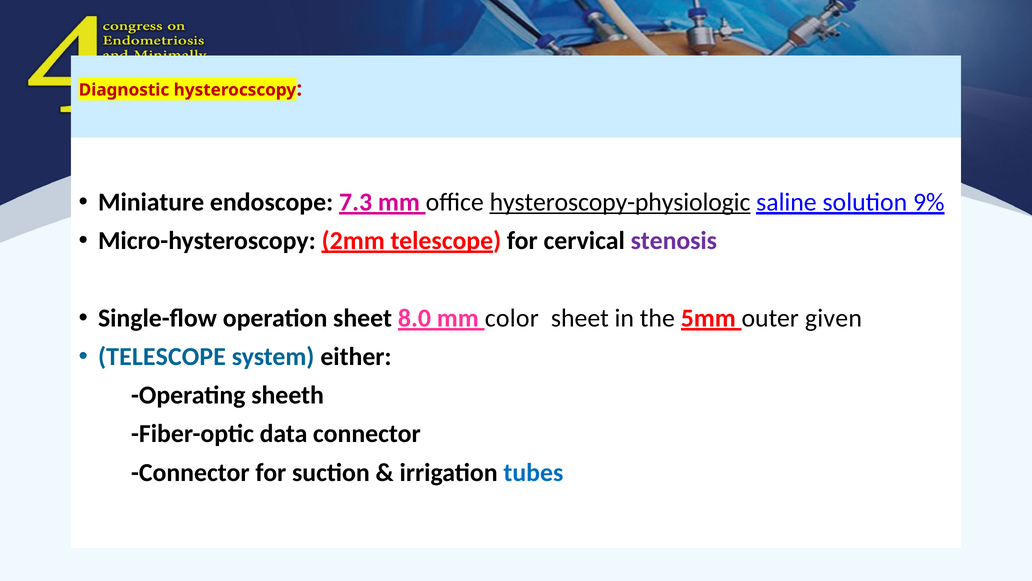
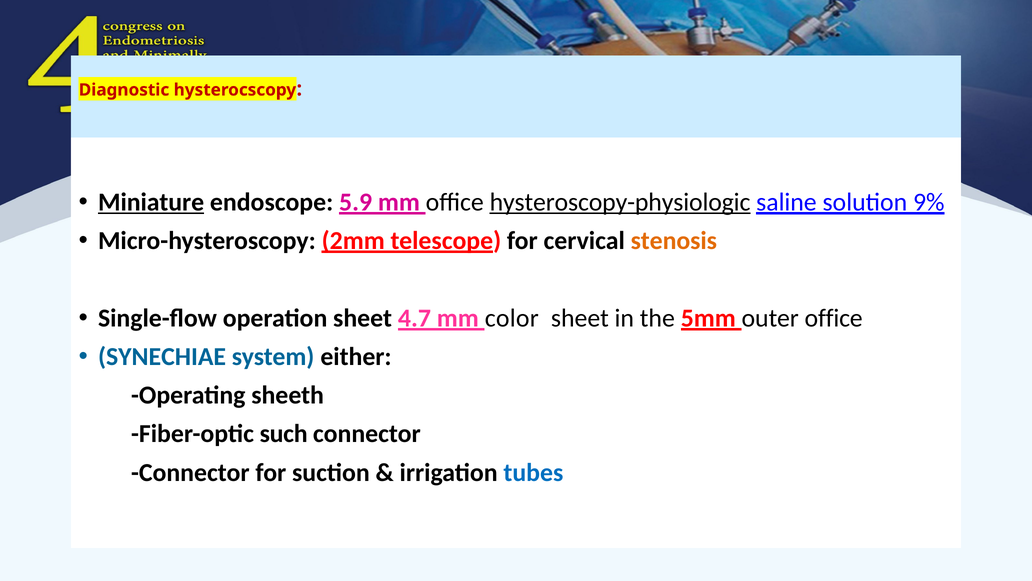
Miniature underline: none -> present
7.3: 7.3 -> 5.9
stenosis colour: purple -> orange
8.0: 8.0 -> 4.7
outer given: given -> office
TELESCOPE at (162, 356): TELESCOPE -> SYNECHIAE
data: data -> such
